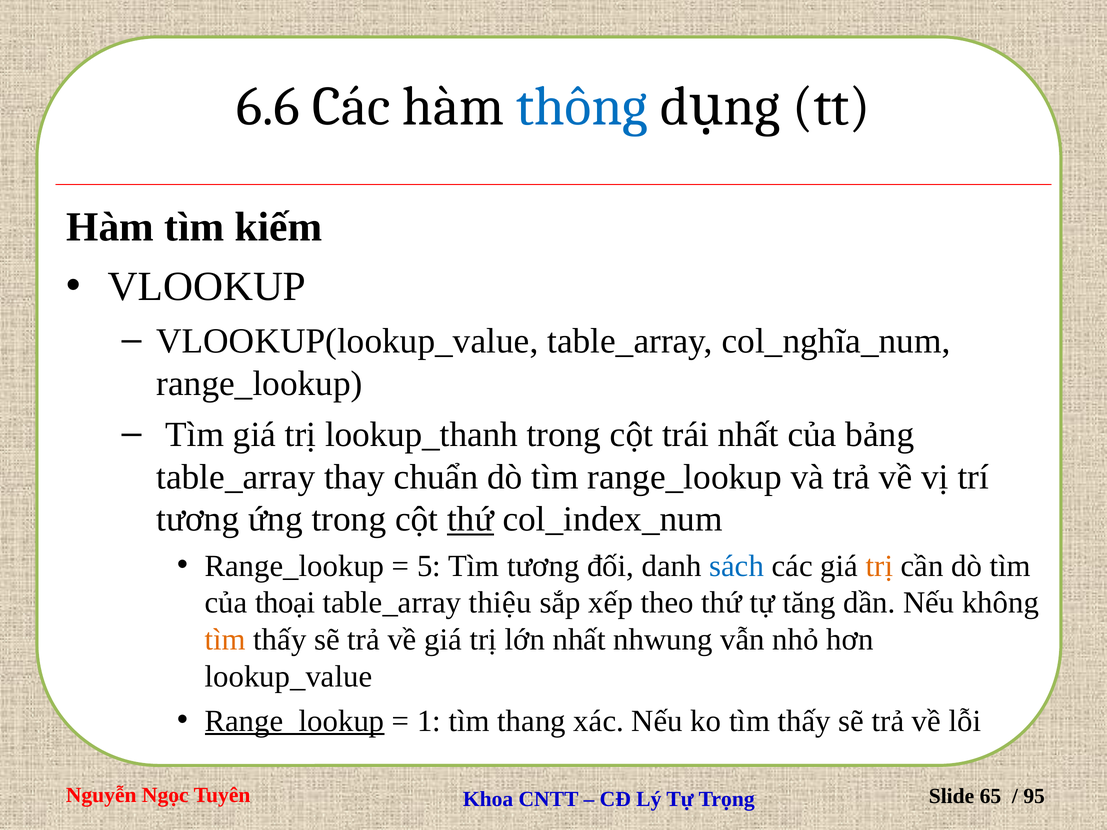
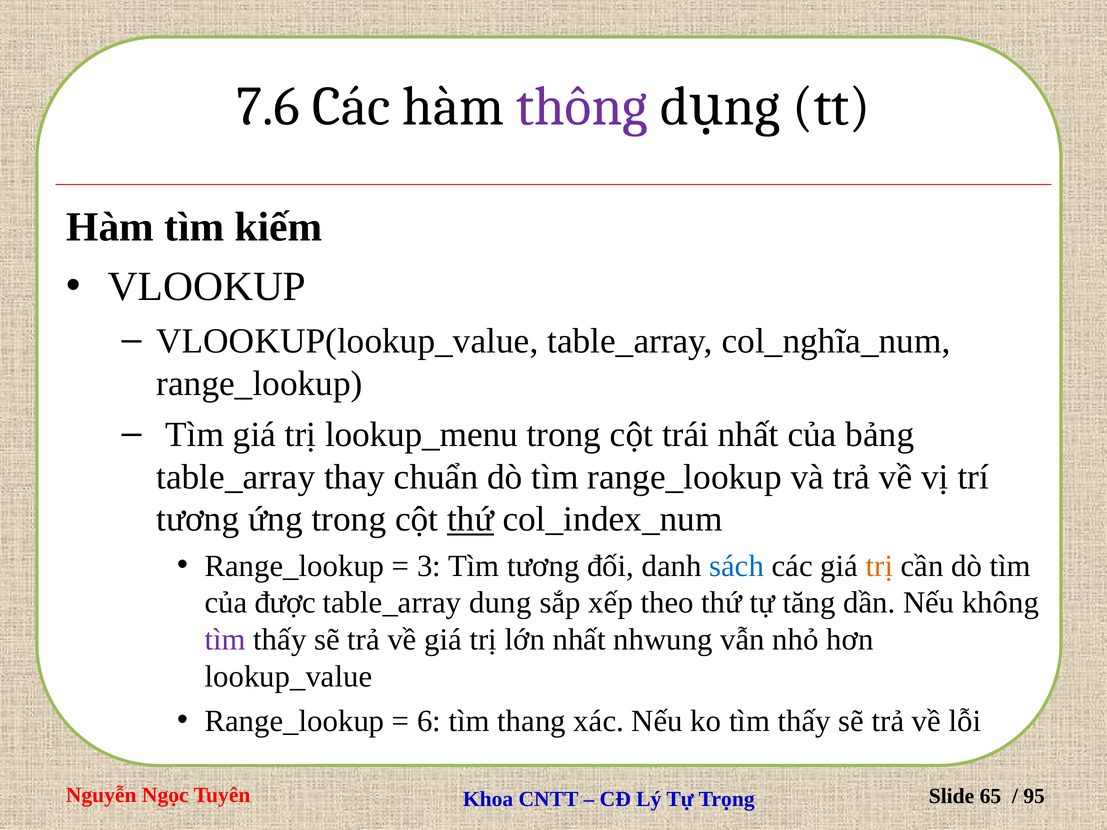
6.6: 6.6 -> 7.6
thông colour: blue -> purple
lookup_thanh: lookup_thanh -> lookup_menu
5: 5 -> 3
thoại: thoại -> được
thiệu: thiệu -> dung
tìm at (225, 640) colour: orange -> purple
Range_lookup at (295, 721) underline: present -> none
1: 1 -> 6
